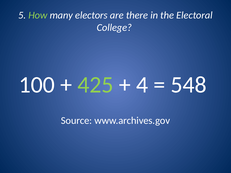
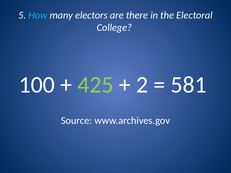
How colour: light green -> light blue
4: 4 -> 2
548: 548 -> 581
